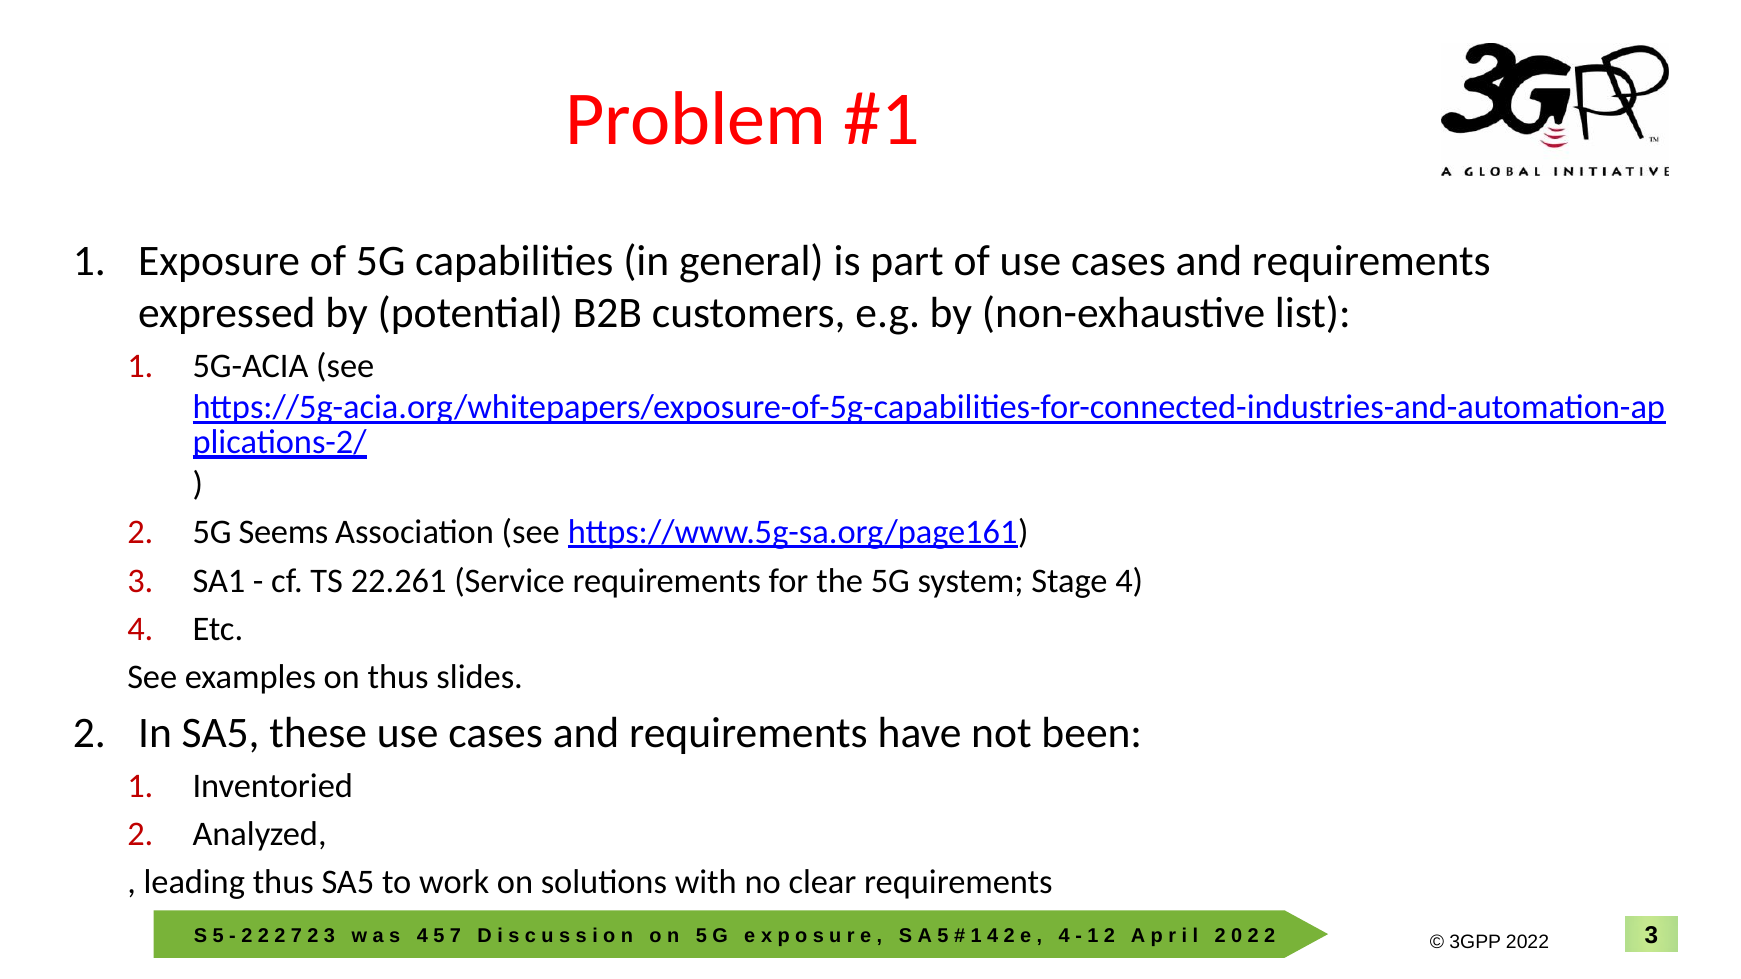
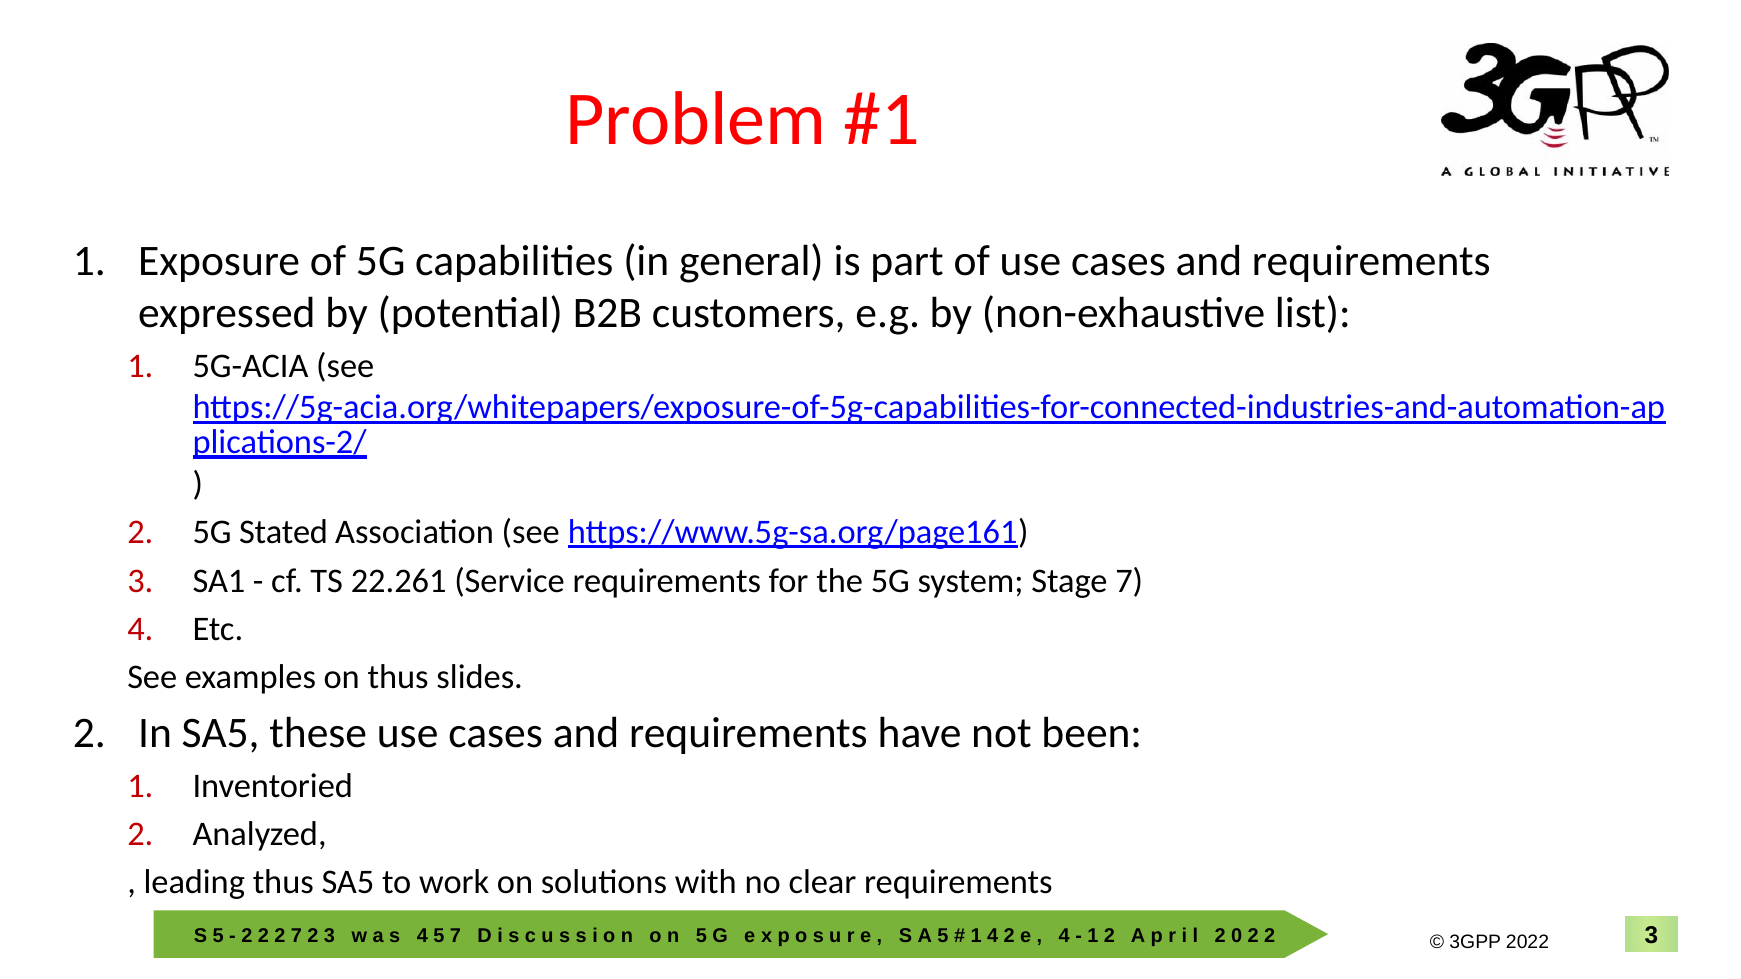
Seems: Seems -> Stated
Stage 4: 4 -> 7
